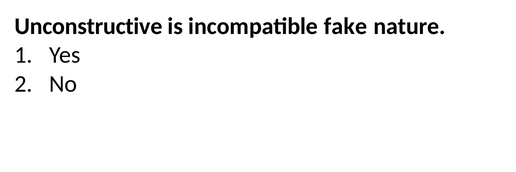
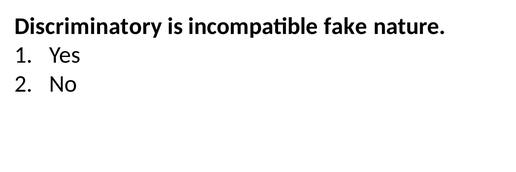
Unconstructive: Unconstructive -> Discriminatory
